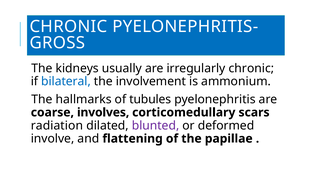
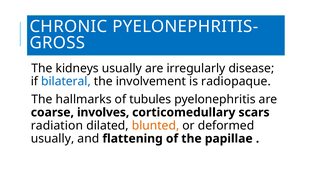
irregularly chronic: chronic -> disease
ammonium: ammonium -> radiopaque
blunted colour: purple -> orange
involve at (53, 138): involve -> usually
